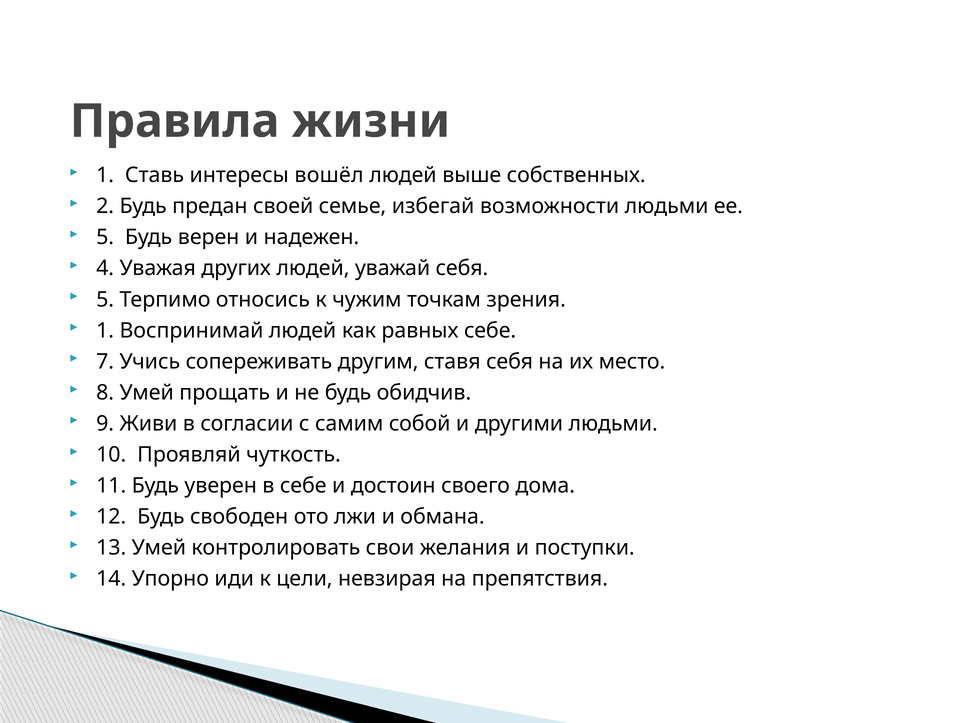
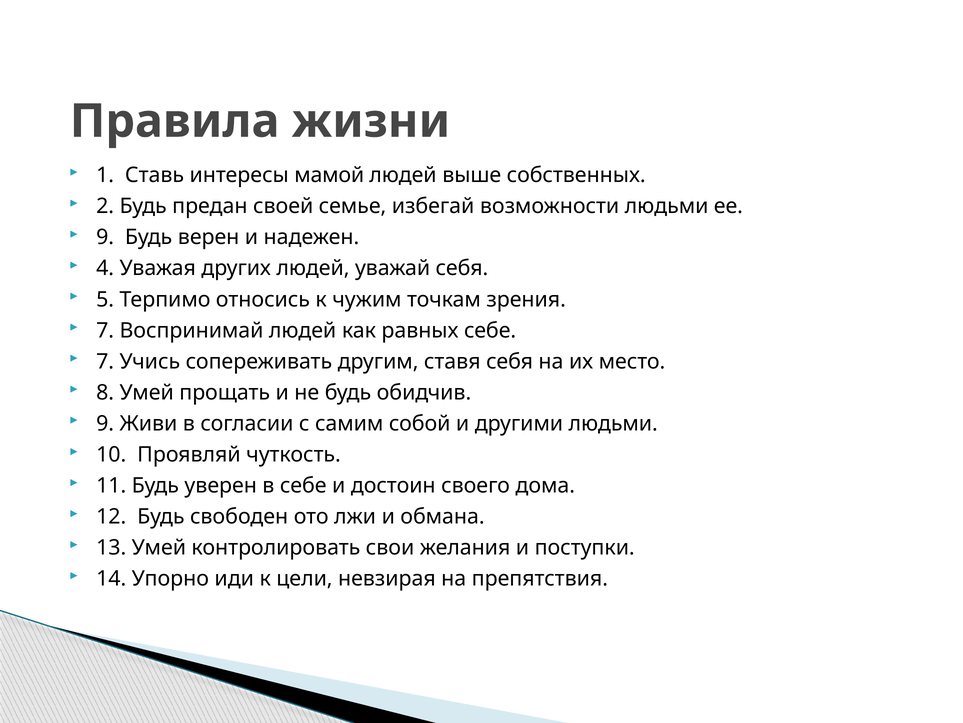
вошёл: вошёл -> мамой
5 at (105, 237): 5 -> 9
1 at (105, 330): 1 -> 7
